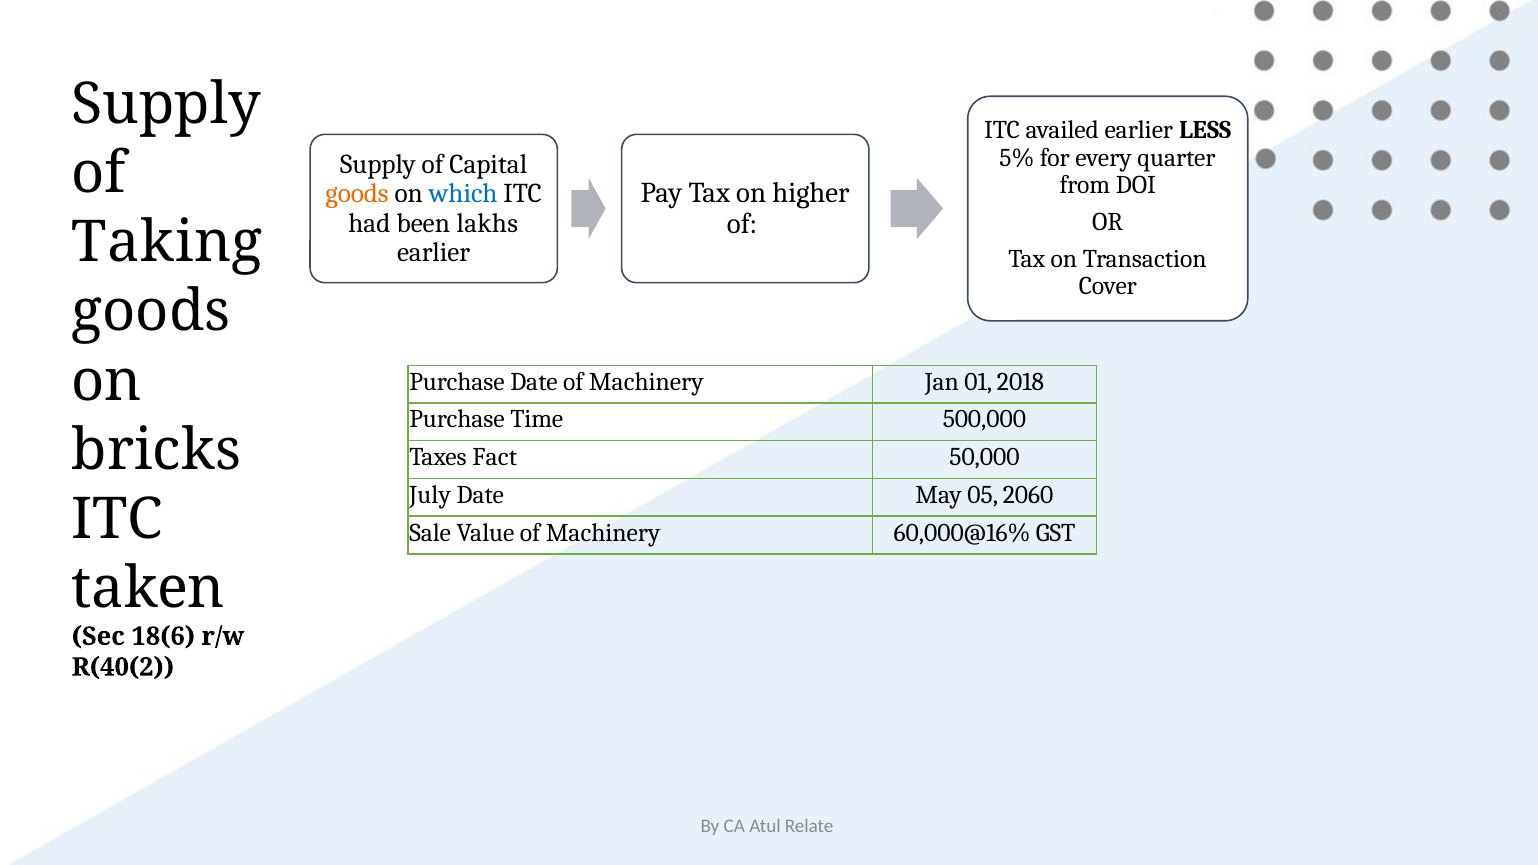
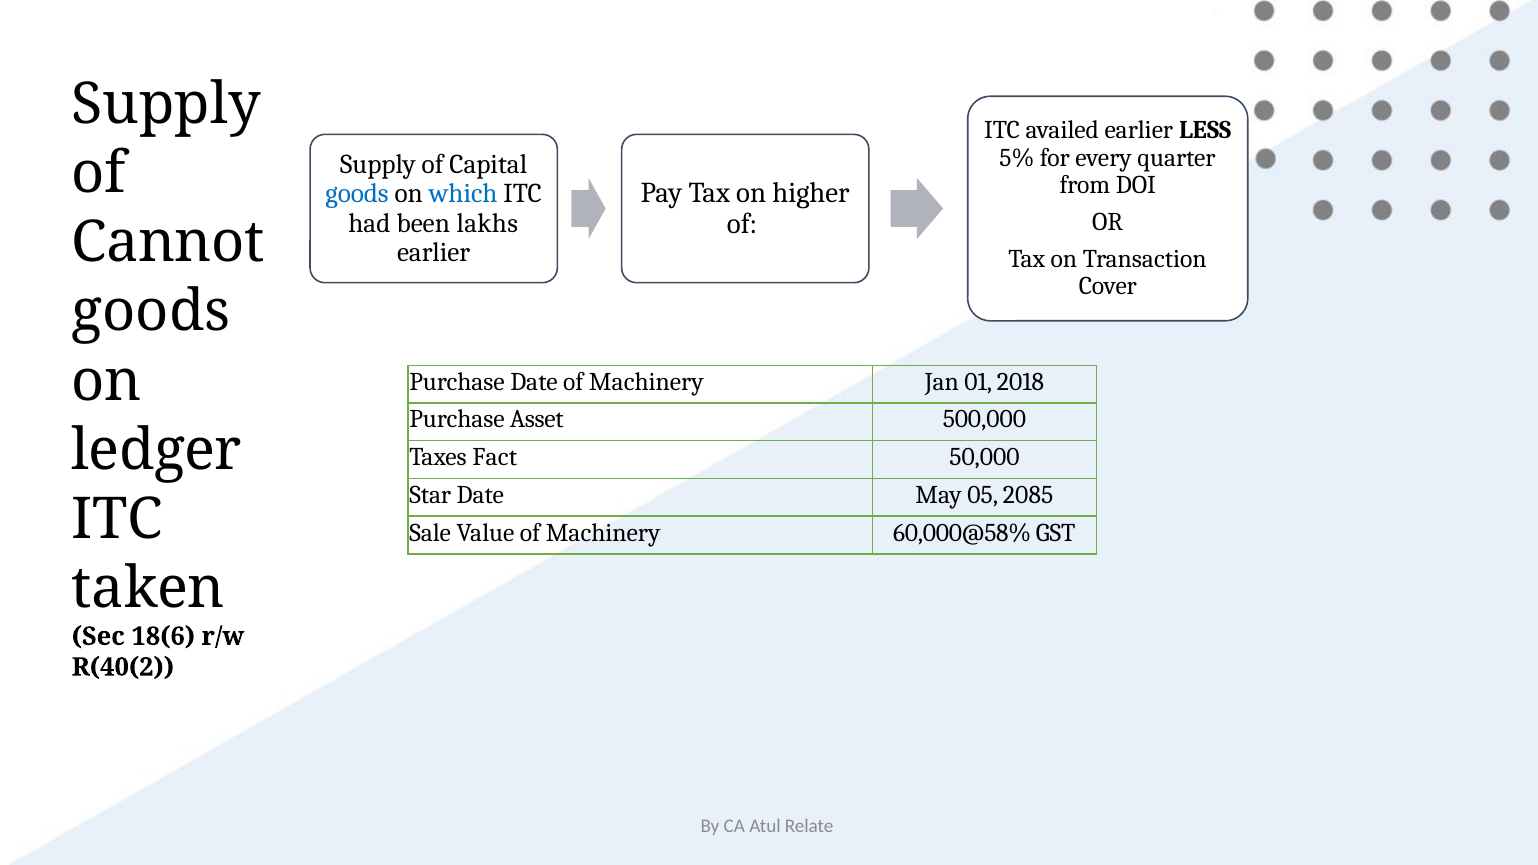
goods at (357, 194) colour: orange -> blue
Taking: Taking -> Cannot
Time: Time -> Asset
bricks: bricks -> ledger
July: July -> Star
2060: 2060 -> 2085
60,000@16%: 60,000@16% -> 60,000@58%
